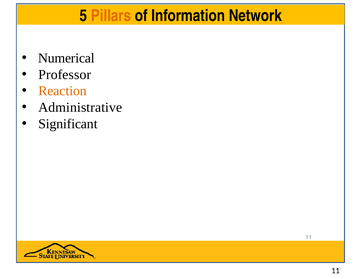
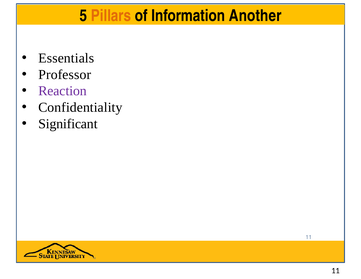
Network: Network -> Another
Numerical: Numerical -> Essentials
Reaction colour: orange -> purple
Administrative: Administrative -> Confidentiality
